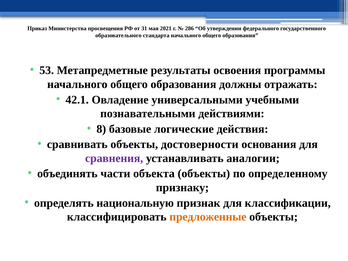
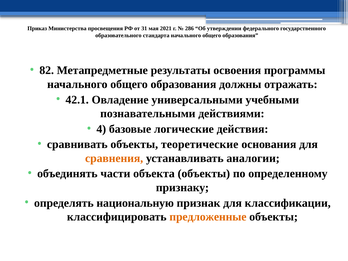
53: 53 -> 82
8: 8 -> 4
достоверности: достоверности -> теоретические
сравнения colour: purple -> orange
